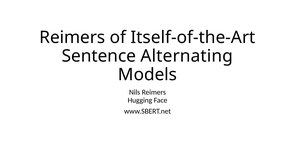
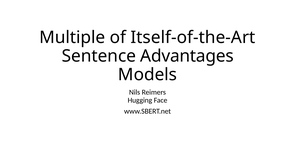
Reimers at (72, 37): Reimers -> Multiple
Alternating: Alternating -> Advantages
